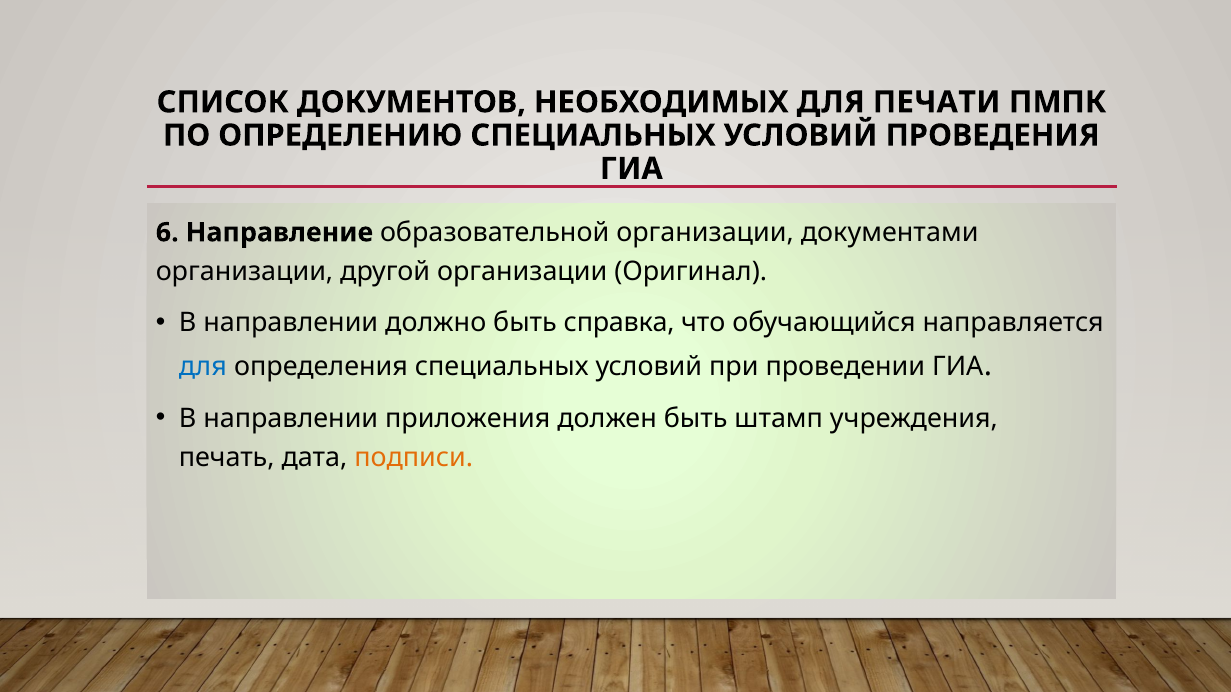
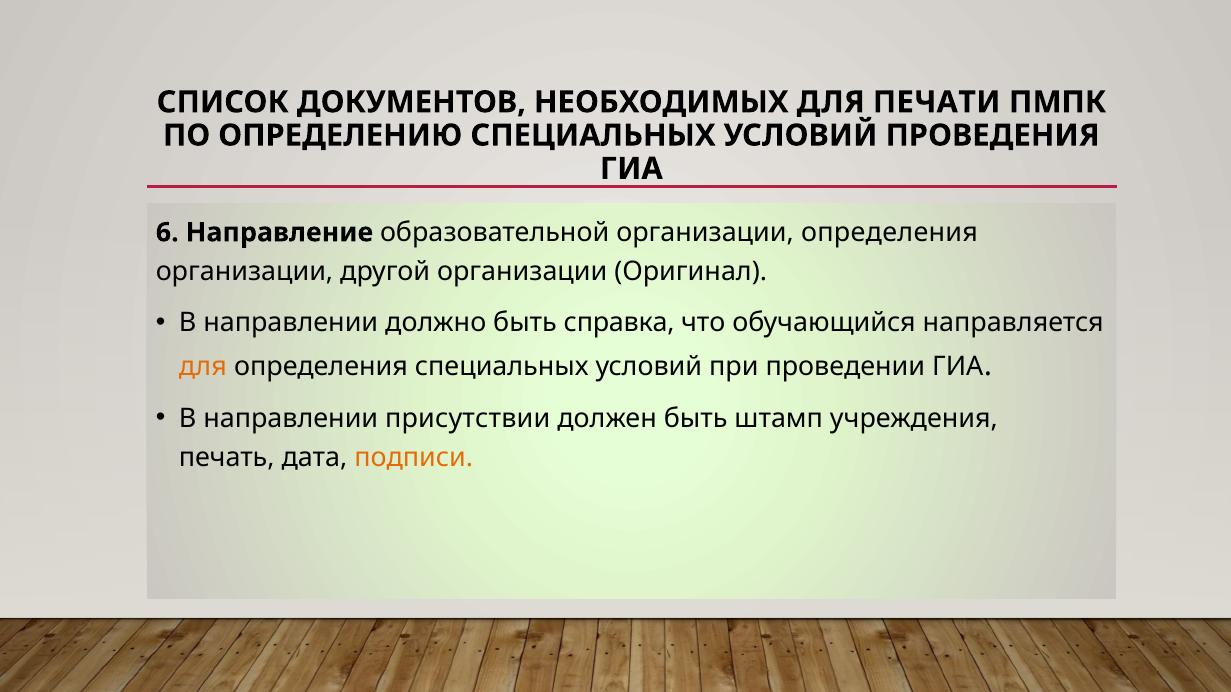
организации документами: документами -> определения
для at (203, 366) colour: blue -> orange
приложения: приложения -> присутствии
